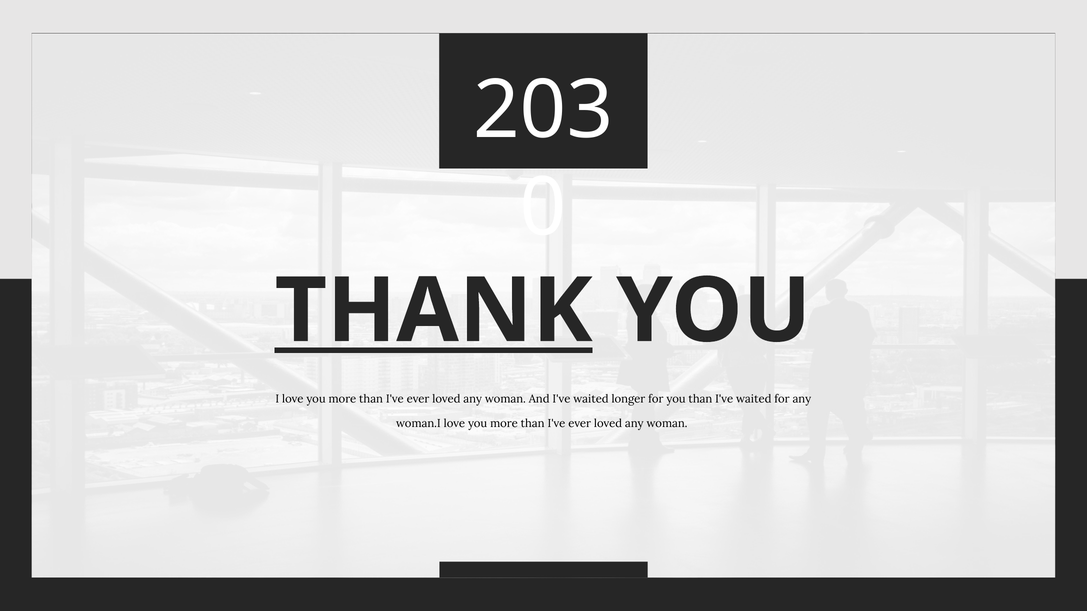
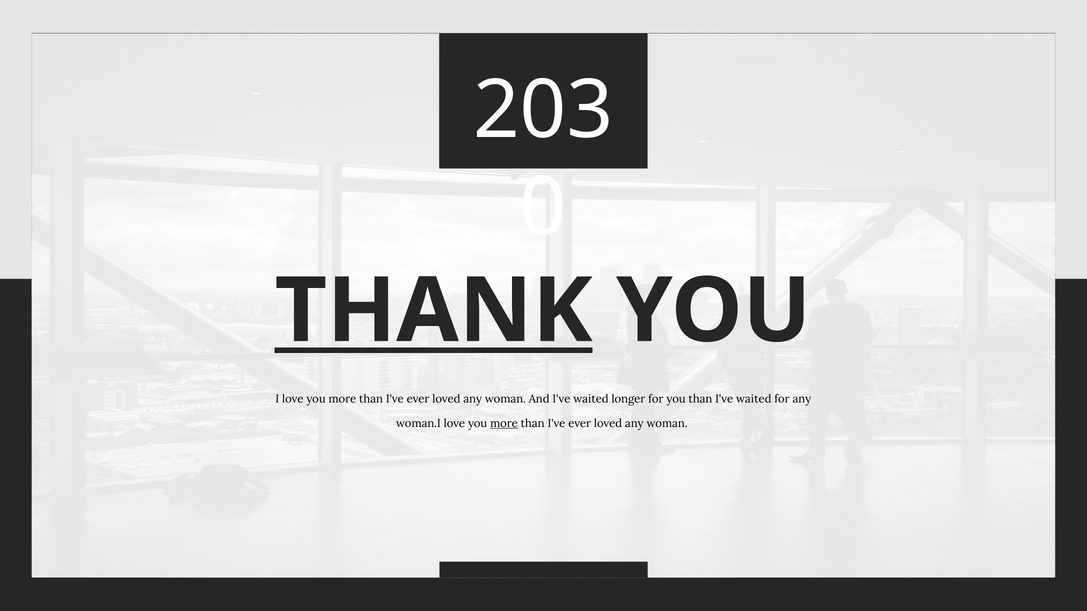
more at (504, 424) underline: none -> present
